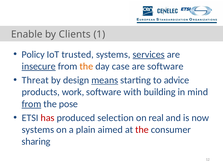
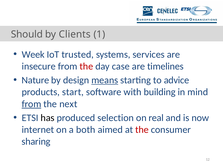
Enable: Enable -> Should
Policy: Policy -> Week
services underline: present -> none
insecure underline: present -> none
the at (86, 66) colour: orange -> red
are software: software -> timelines
Threat: Threat -> Nature
work: work -> start
pose: pose -> next
has colour: red -> black
systems at (38, 130): systems -> internet
plain: plain -> both
